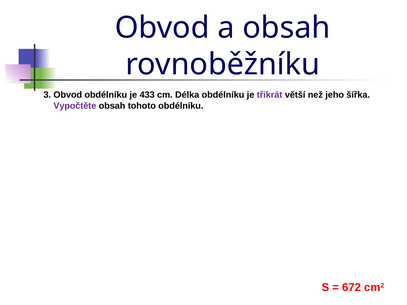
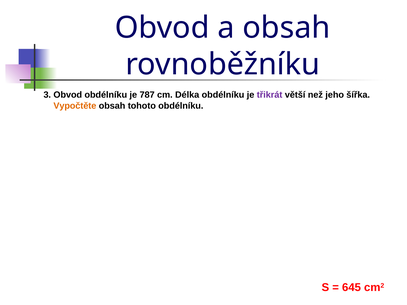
433: 433 -> 787
Vypočtěte colour: purple -> orange
672: 672 -> 645
